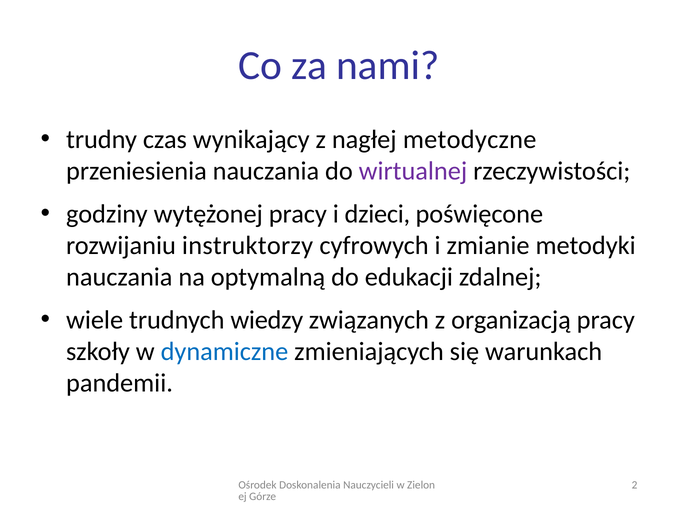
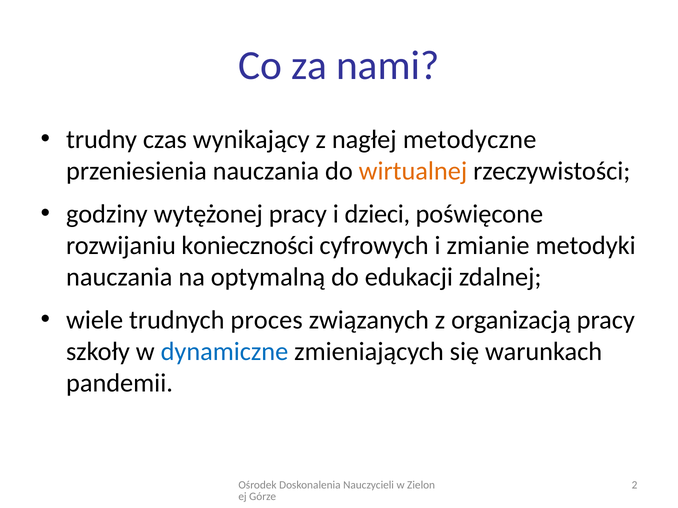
wirtualnej colour: purple -> orange
instruktorzy: instruktorzy -> konieczności
wiedzy: wiedzy -> proces
